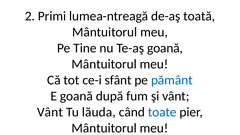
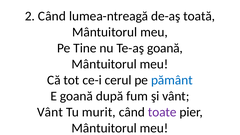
2 Primi: Primi -> Când
sfânt: sfânt -> cerul
lăuda: lăuda -> murit
toate colour: blue -> purple
